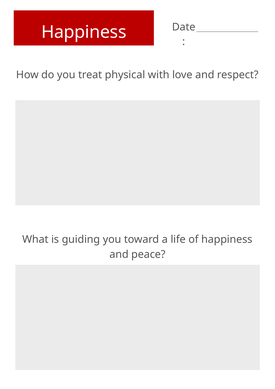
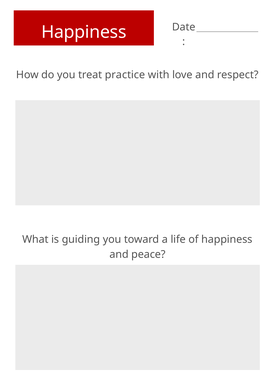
physical: physical -> practice
